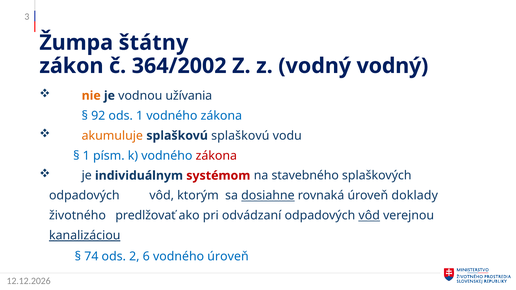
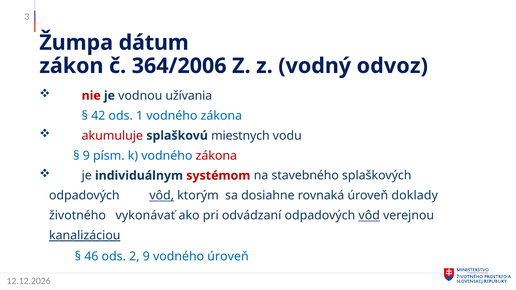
štátny: štátny -> dátum
364/2002: 364/2002 -> 364/2006
vodný vodný: vodný -> odvoz
nie colour: orange -> red
92: 92 -> 42
akumuluje colour: orange -> red
splaškovú splaškovú: splaškovú -> miestnych
1 at (86, 156): 1 -> 9
vôd at (162, 196) underline: none -> present
dosiahne underline: present -> none
predlžovať: predlžovať -> vykonávať
74: 74 -> 46
2 6: 6 -> 9
